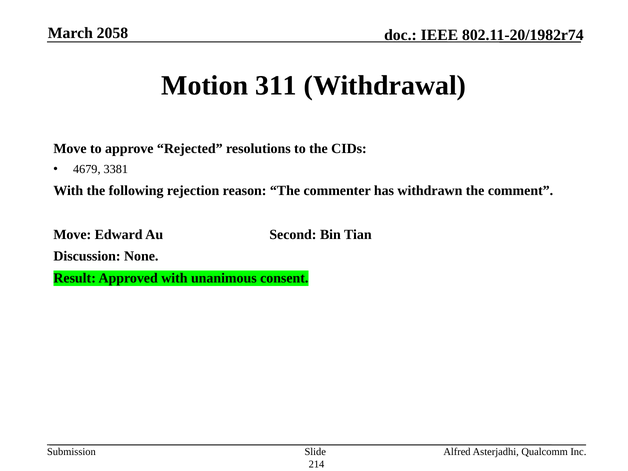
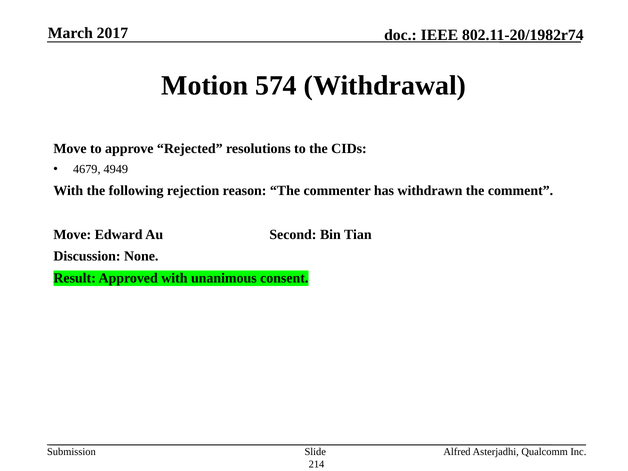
2058: 2058 -> 2017
311: 311 -> 574
3381: 3381 -> 4949
